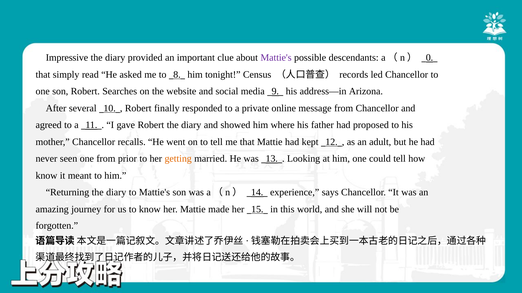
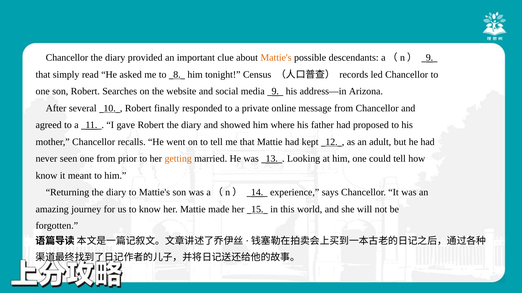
Impressive at (67, 58): Impressive -> Chancellor
Mattie's at (276, 58) colour: purple -> orange
0 at (430, 58): 0 -> 9
